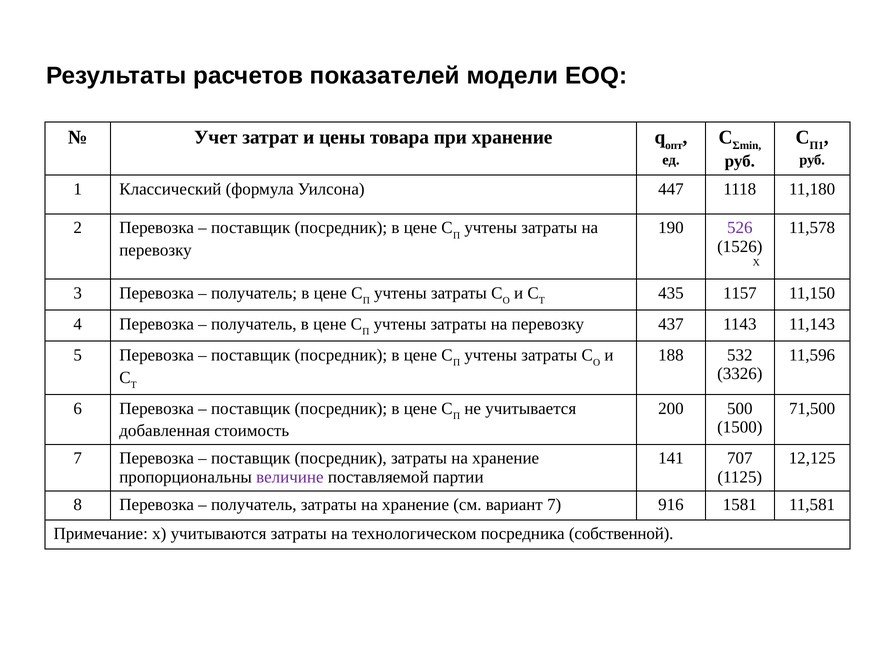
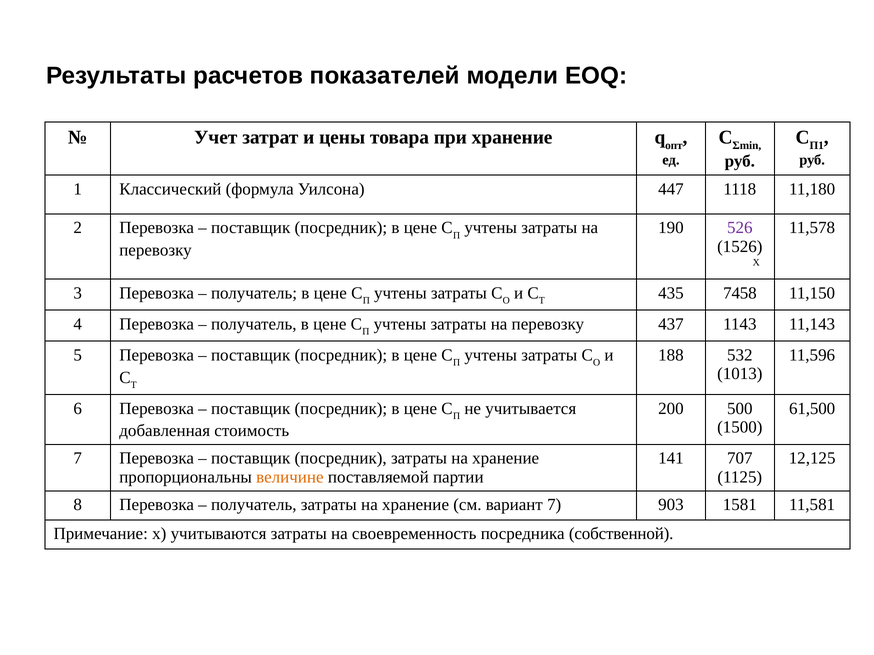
1157: 1157 -> 7458
3326: 3326 -> 1013
71,500: 71,500 -> 61,500
величине colour: purple -> orange
916: 916 -> 903
технологическом: технологическом -> своевременность
